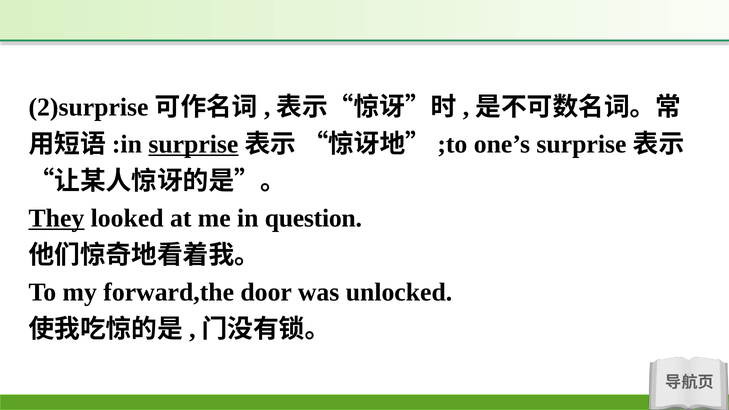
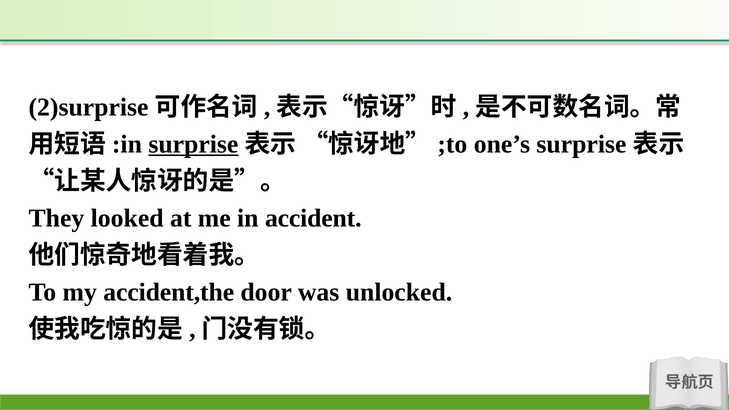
They underline: present -> none
question: question -> accident
forward,the: forward,the -> accident,the
